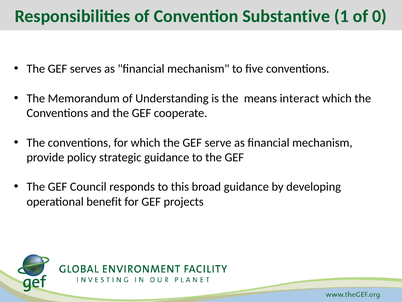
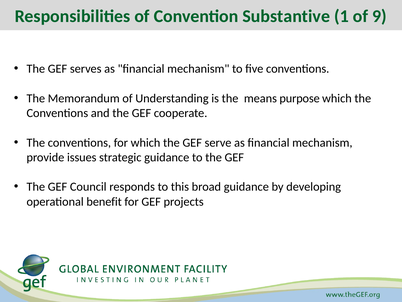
0: 0 -> 9
interact: interact -> purpose
policy: policy -> issues
